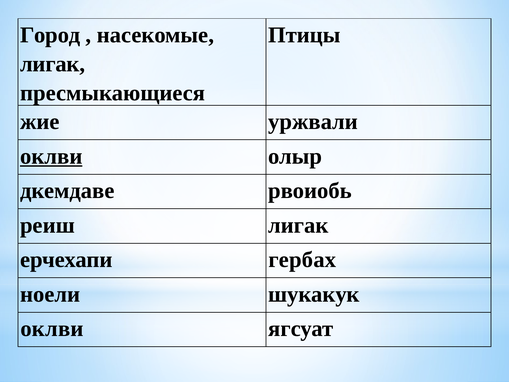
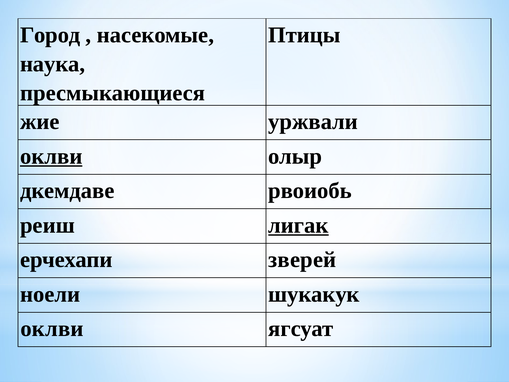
лигак at (53, 64): лигак -> наука
лигак at (298, 225) underline: none -> present
гербах: гербах -> зверей
